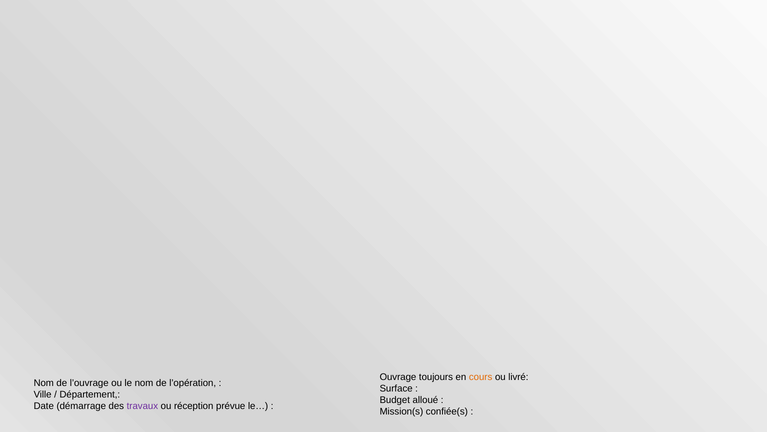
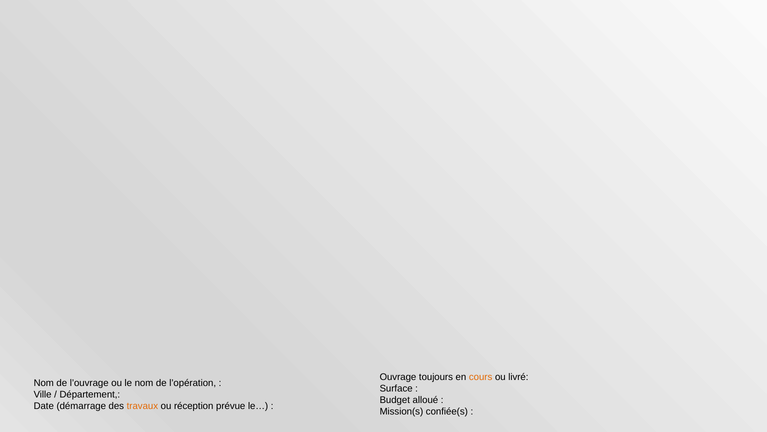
travaux colour: purple -> orange
